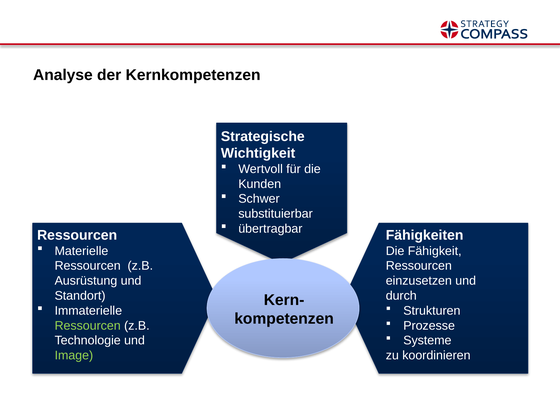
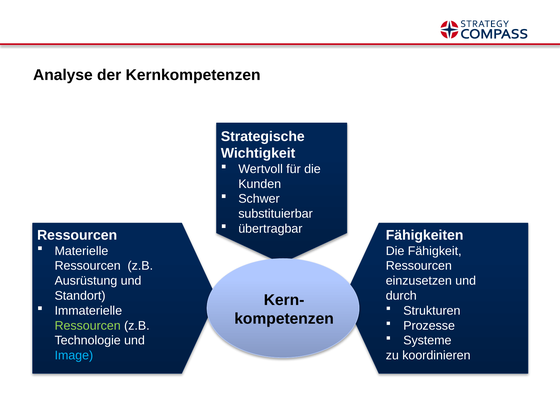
Image colour: light green -> light blue
